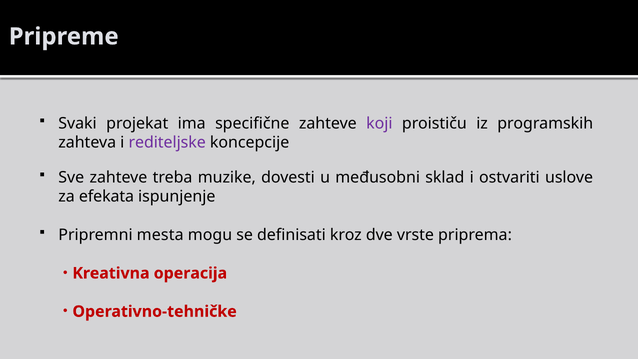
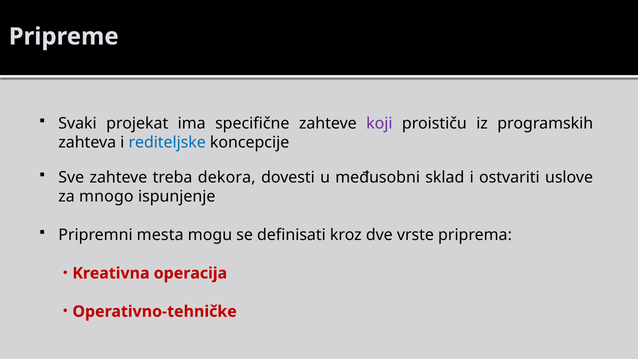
rediteljske colour: purple -> blue
muzike: muzike -> dekora
efekata: efekata -> mnogo
